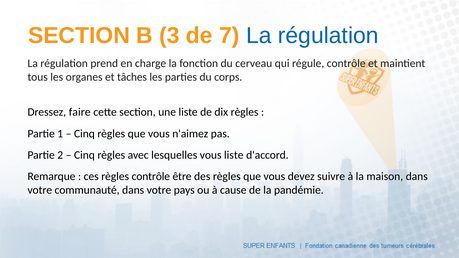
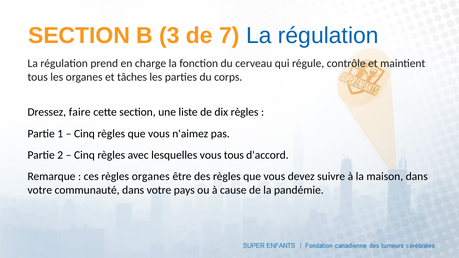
vous liste: liste -> tous
règles contrôle: contrôle -> organes
